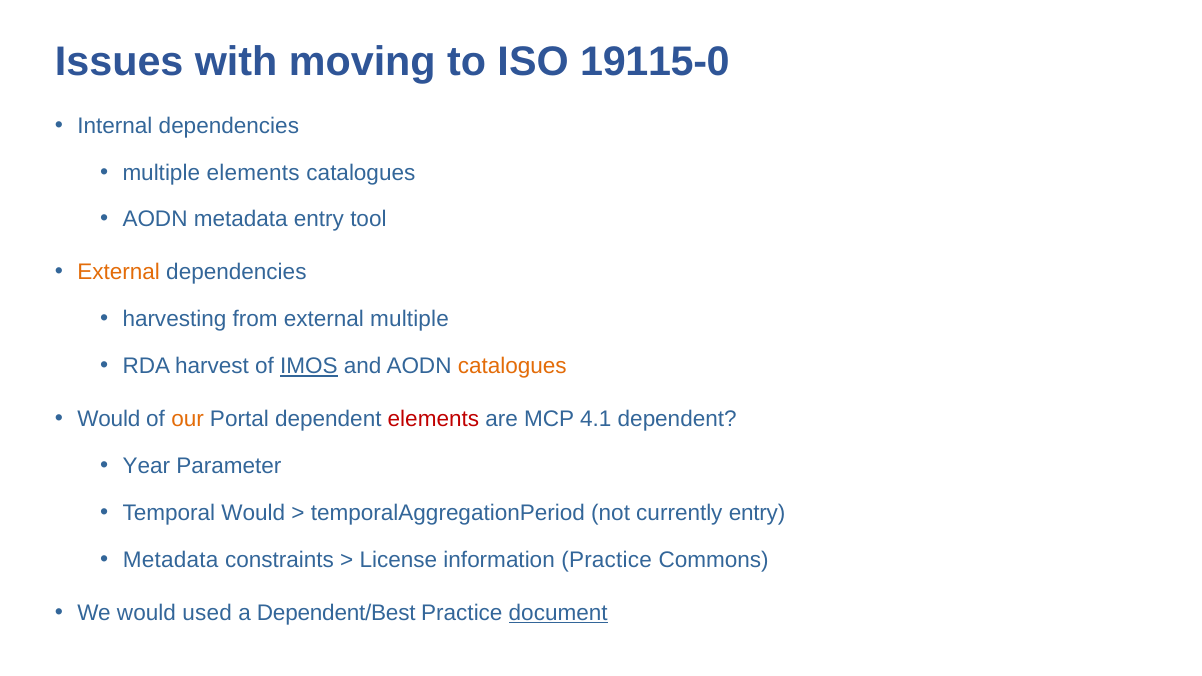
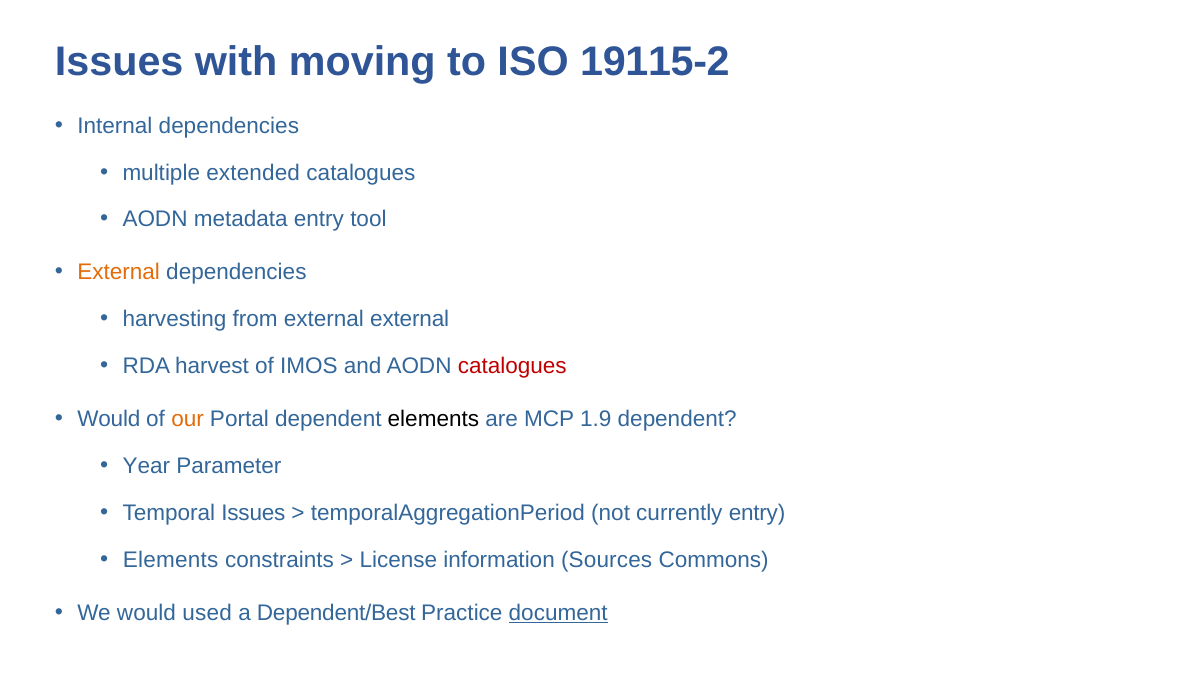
19115-0: 19115-0 -> 19115-2
multiple elements: elements -> extended
external multiple: multiple -> external
IMOS underline: present -> none
catalogues at (512, 366) colour: orange -> red
elements at (433, 419) colour: red -> black
4.1: 4.1 -> 1.9
Temporal Would: Would -> Issues
Metadata at (171, 560): Metadata -> Elements
information Practice: Practice -> Sources
